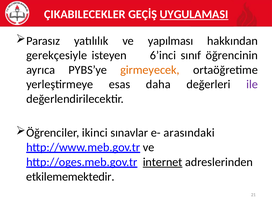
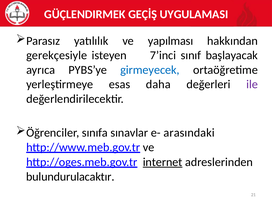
ÇIKABILECEKLER: ÇIKABILECEKLER -> GÜÇLENDIRMEK
UYGULAMASI underline: present -> none
6’inci: 6’inci -> 7’inci
öğrencinin: öğrencinin -> başlayacak
girmeyecek colour: orange -> blue
ikinci: ikinci -> sınıfa
etkilememektedir: etkilememektedir -> bulundurulacaktır
